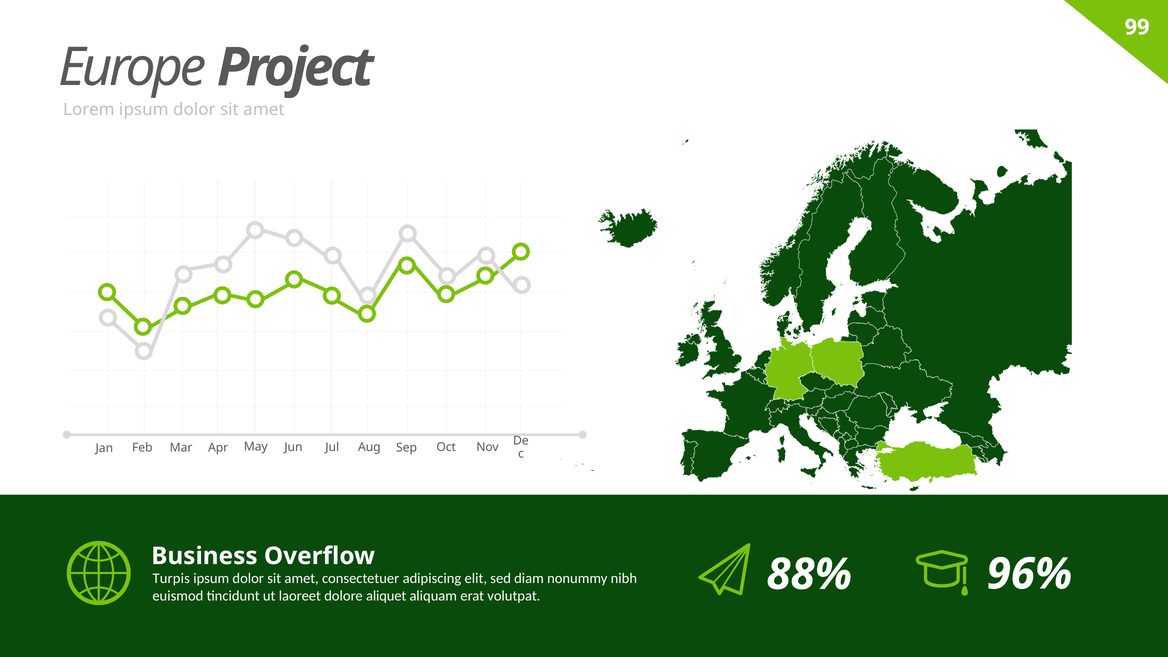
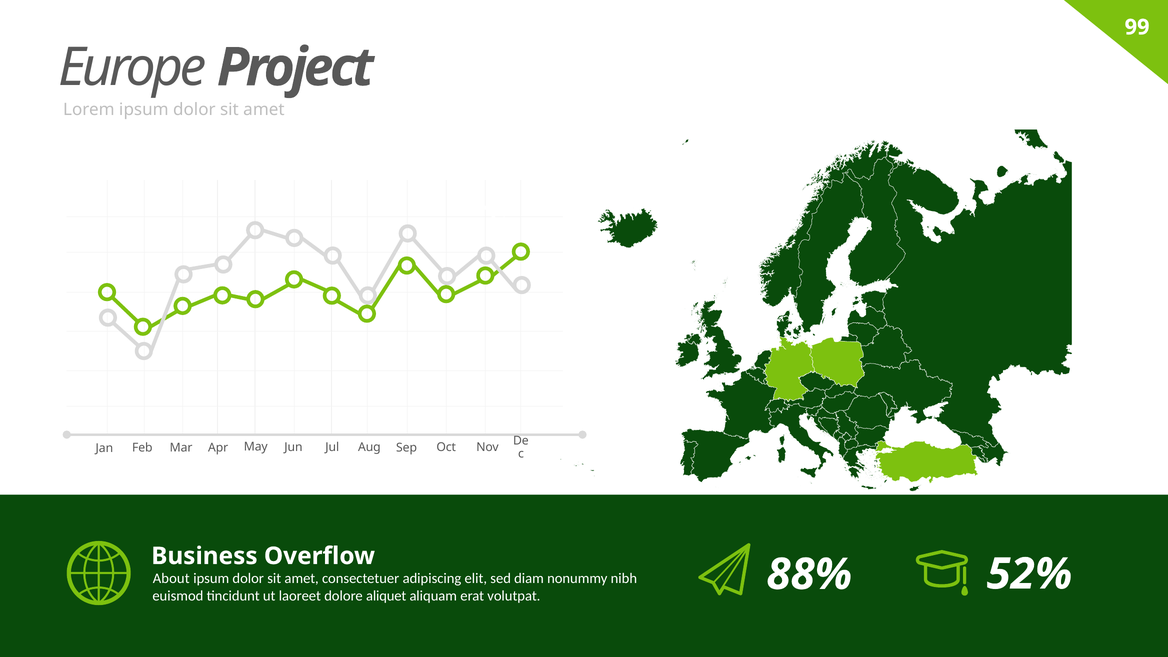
Turpis: Turpis -> About
96%: 96% -> 52%
